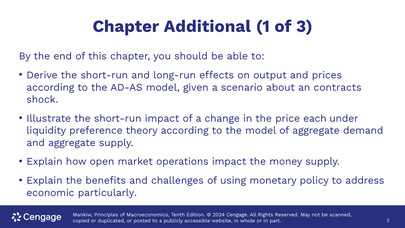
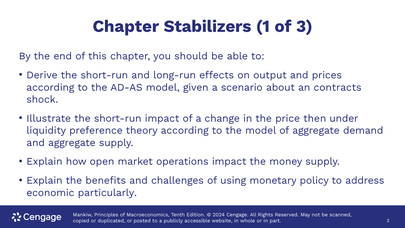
Additional: Additional -> Stabilizers
each: each -> then
